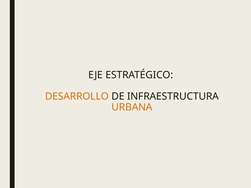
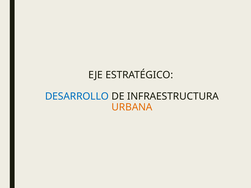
DESARROLLO colour: orange -> blue
